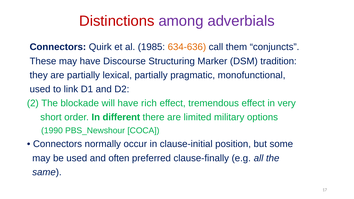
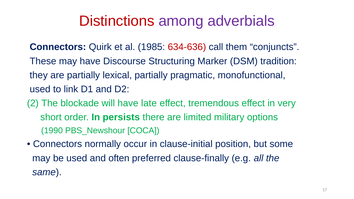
634-636 colour: orange -> red
rich: rich -> late
different: different -> persists
